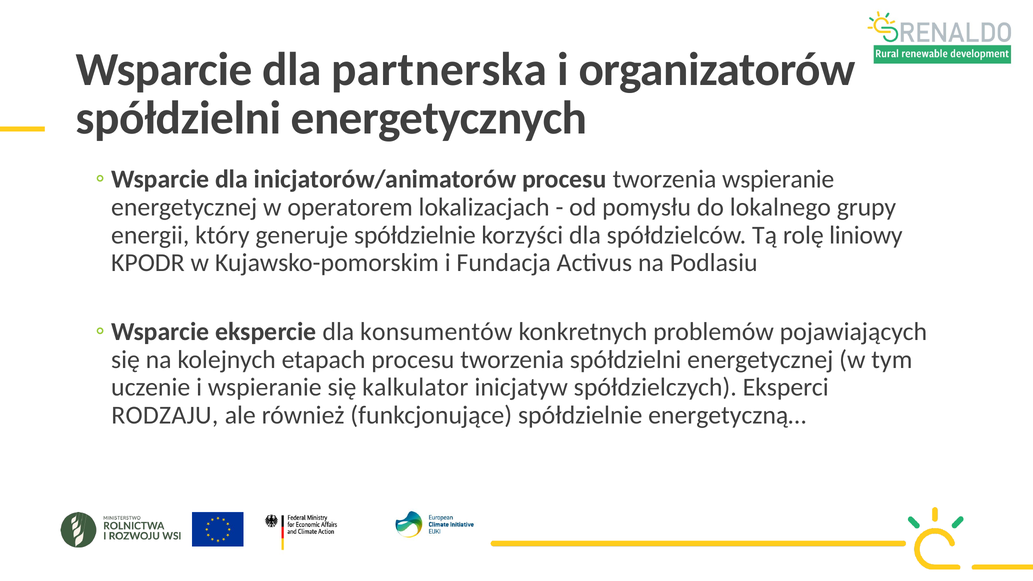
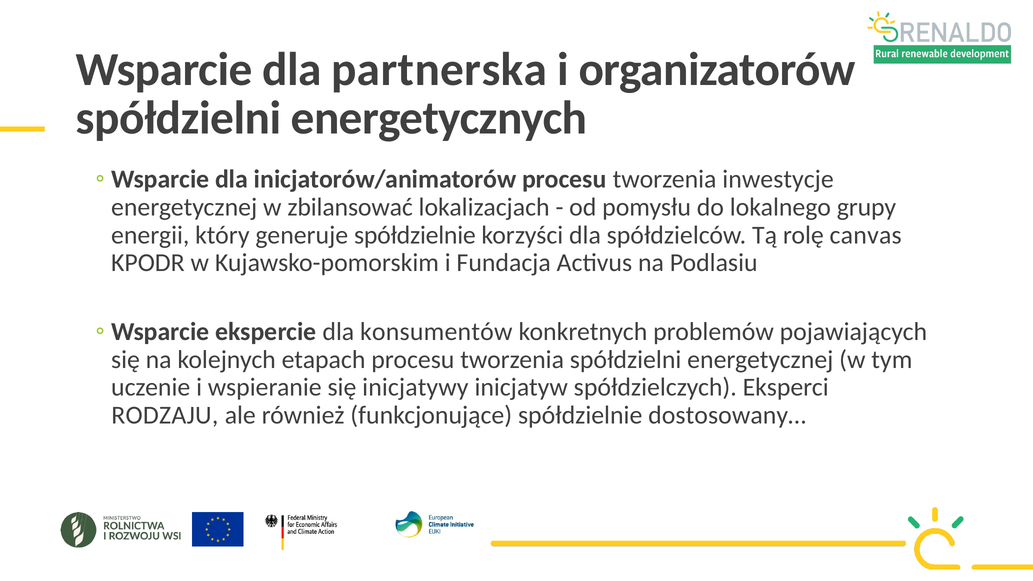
tworzenia wspieranie: wspieranie -> inwestycje
operatorem: operatorem -> zbilansować
liniowy: liniowy -> canvas
kalkulator: kalkulator -> inicjatywy
energetyczną…: energetyczną… -> dostosowany…
